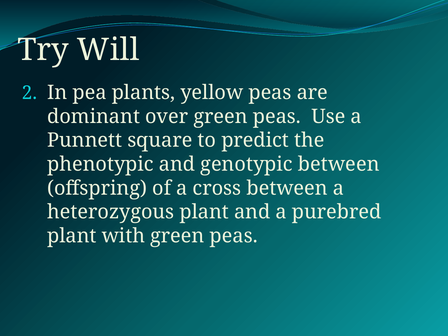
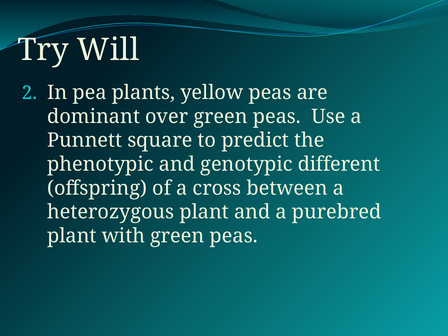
genotypic between: between -> different
